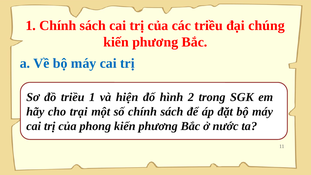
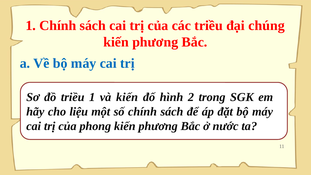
và hiện: hiện -> kiến
trại: trại -> liệu
